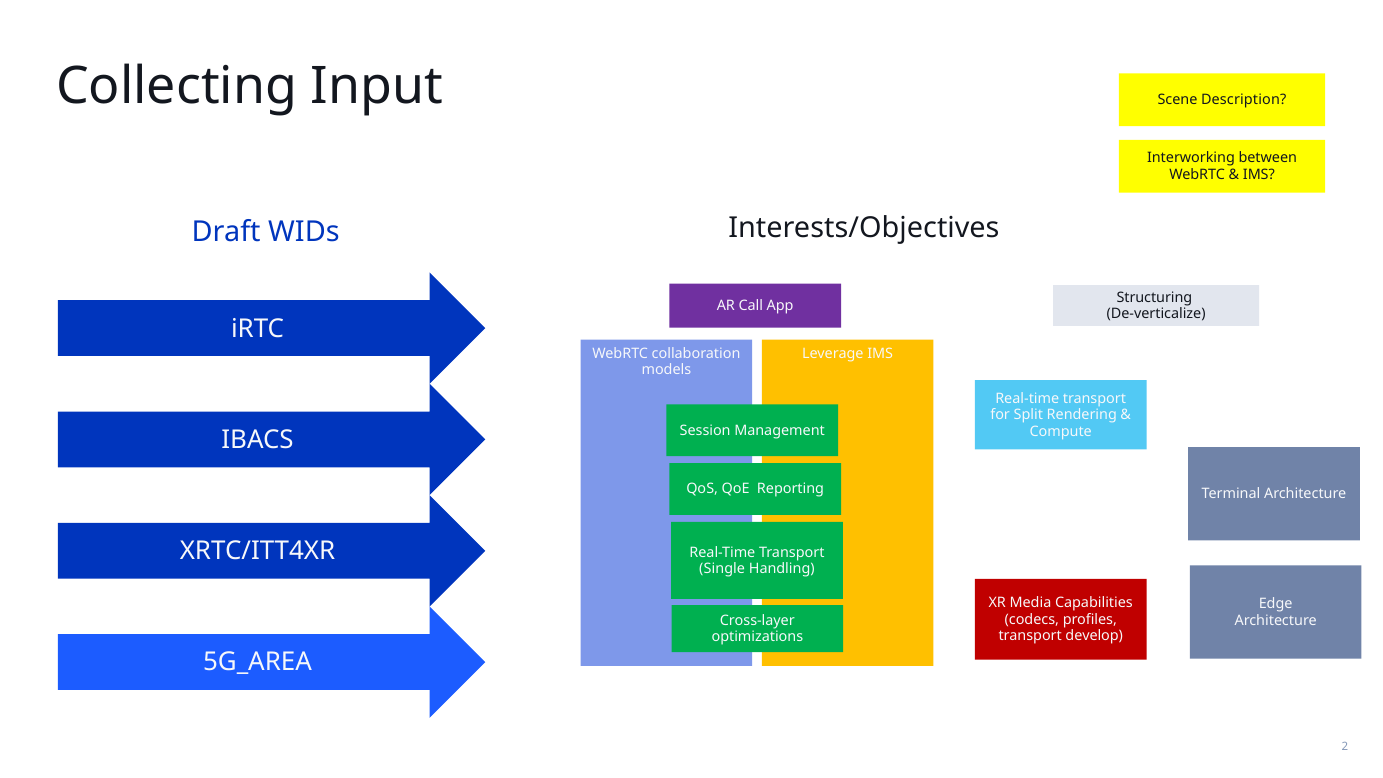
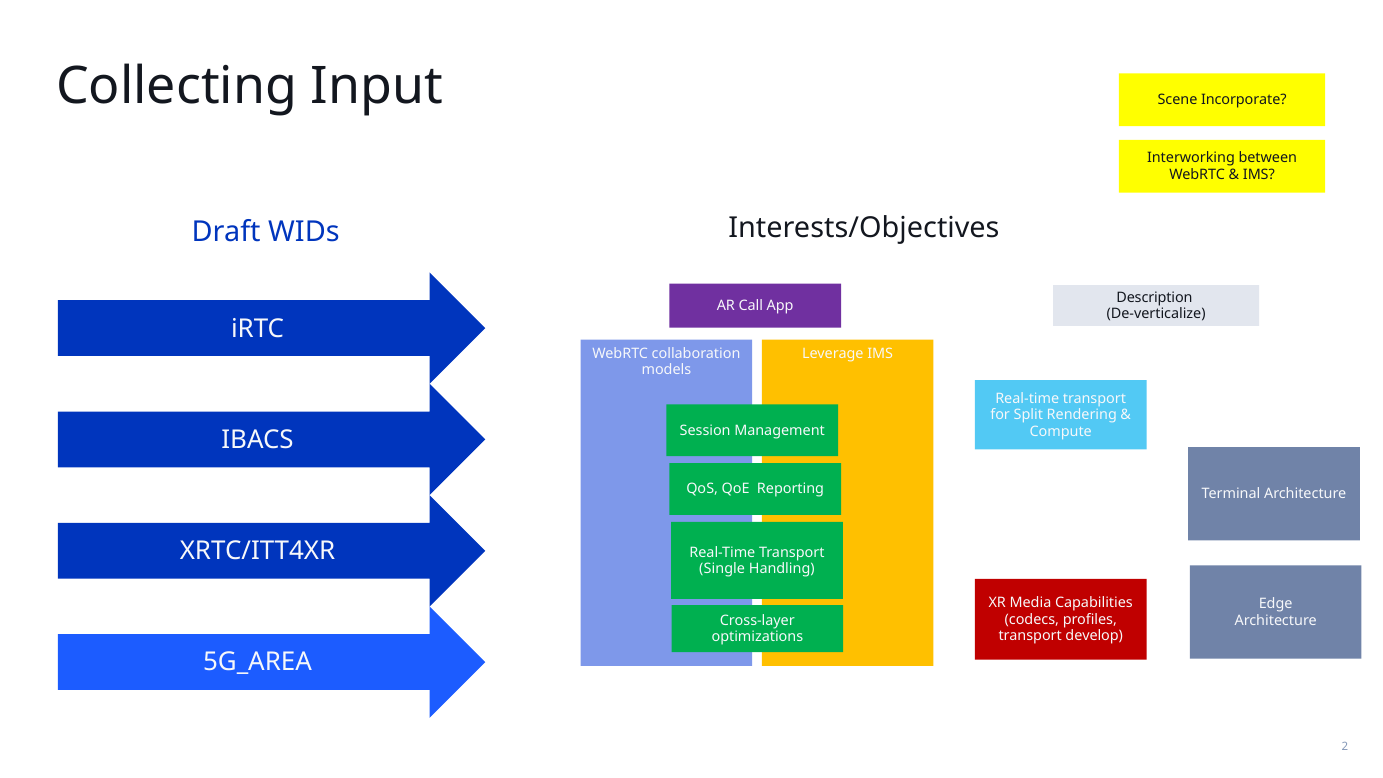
Description: Description -> Incorporate
Structuring: Structuring -> Description
